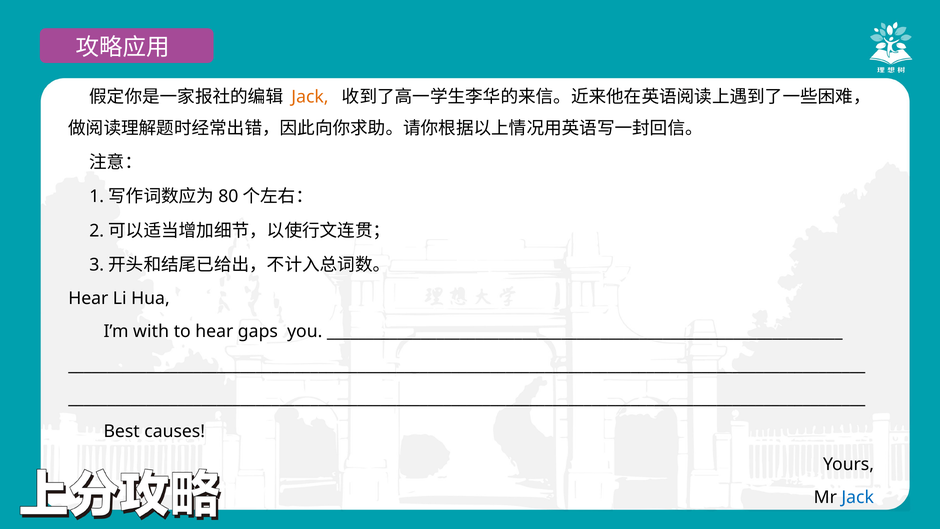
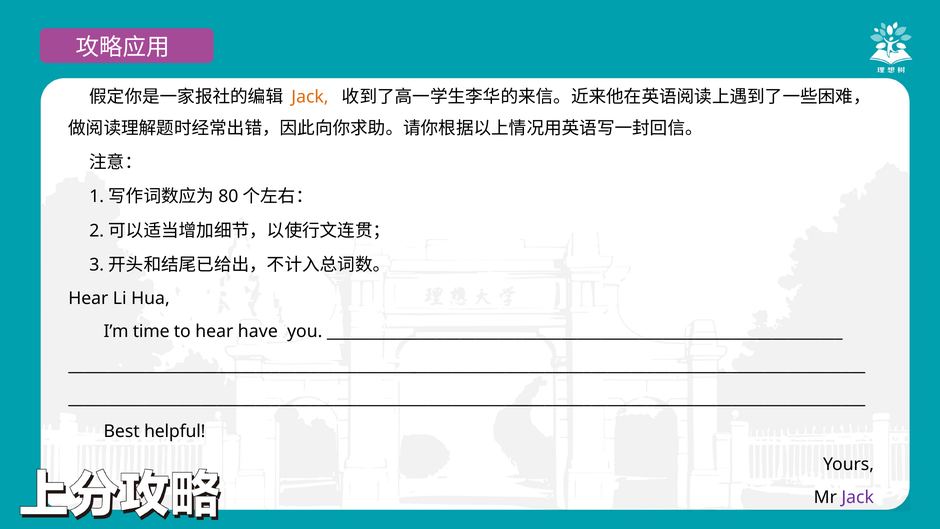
with: with -> time
gaps: gaps -> have
causes: causes -> helpful
Jack at (858, 497) colour: blue -> purple
